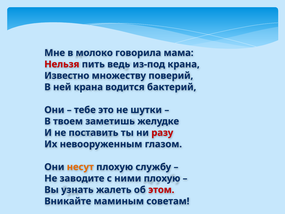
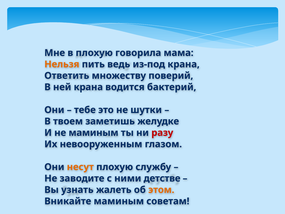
в молоко: молоко -> плохую
Нельзя colour: red -> orange
Известно: Известно -> Ответить
не поставить: поставить -> маминым
ними плохую: плохую -> детстве
этом colour: red -> orange
